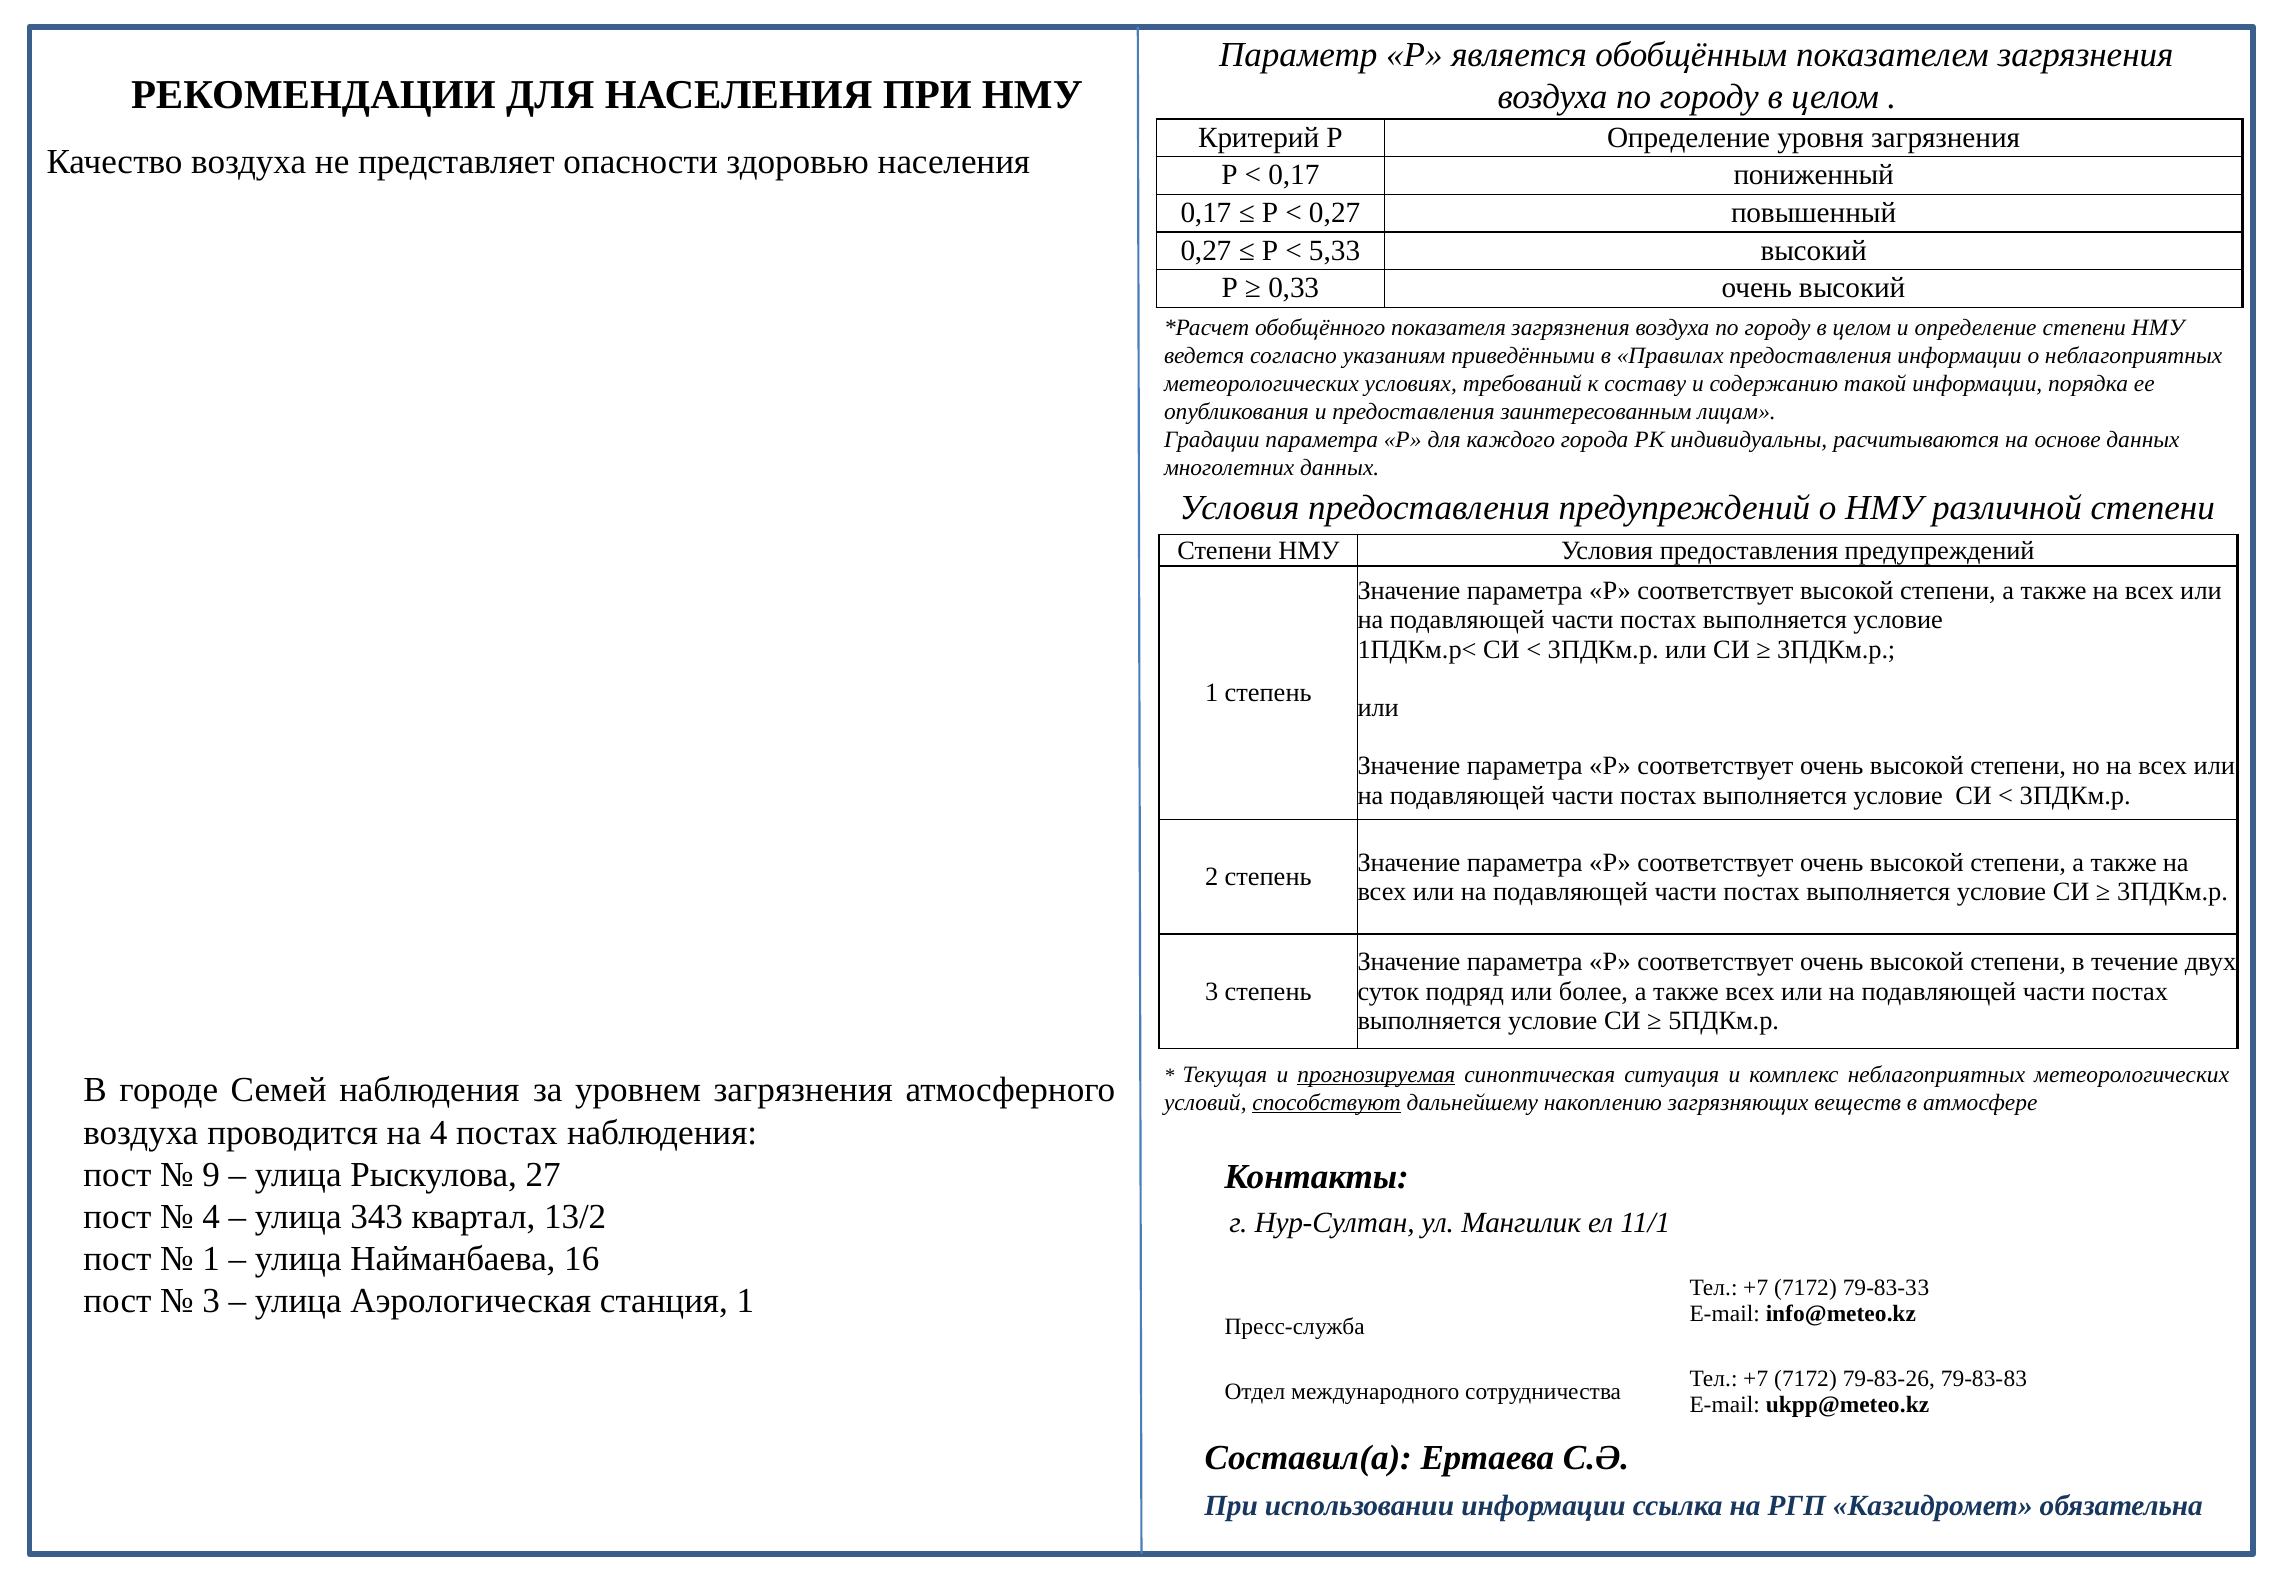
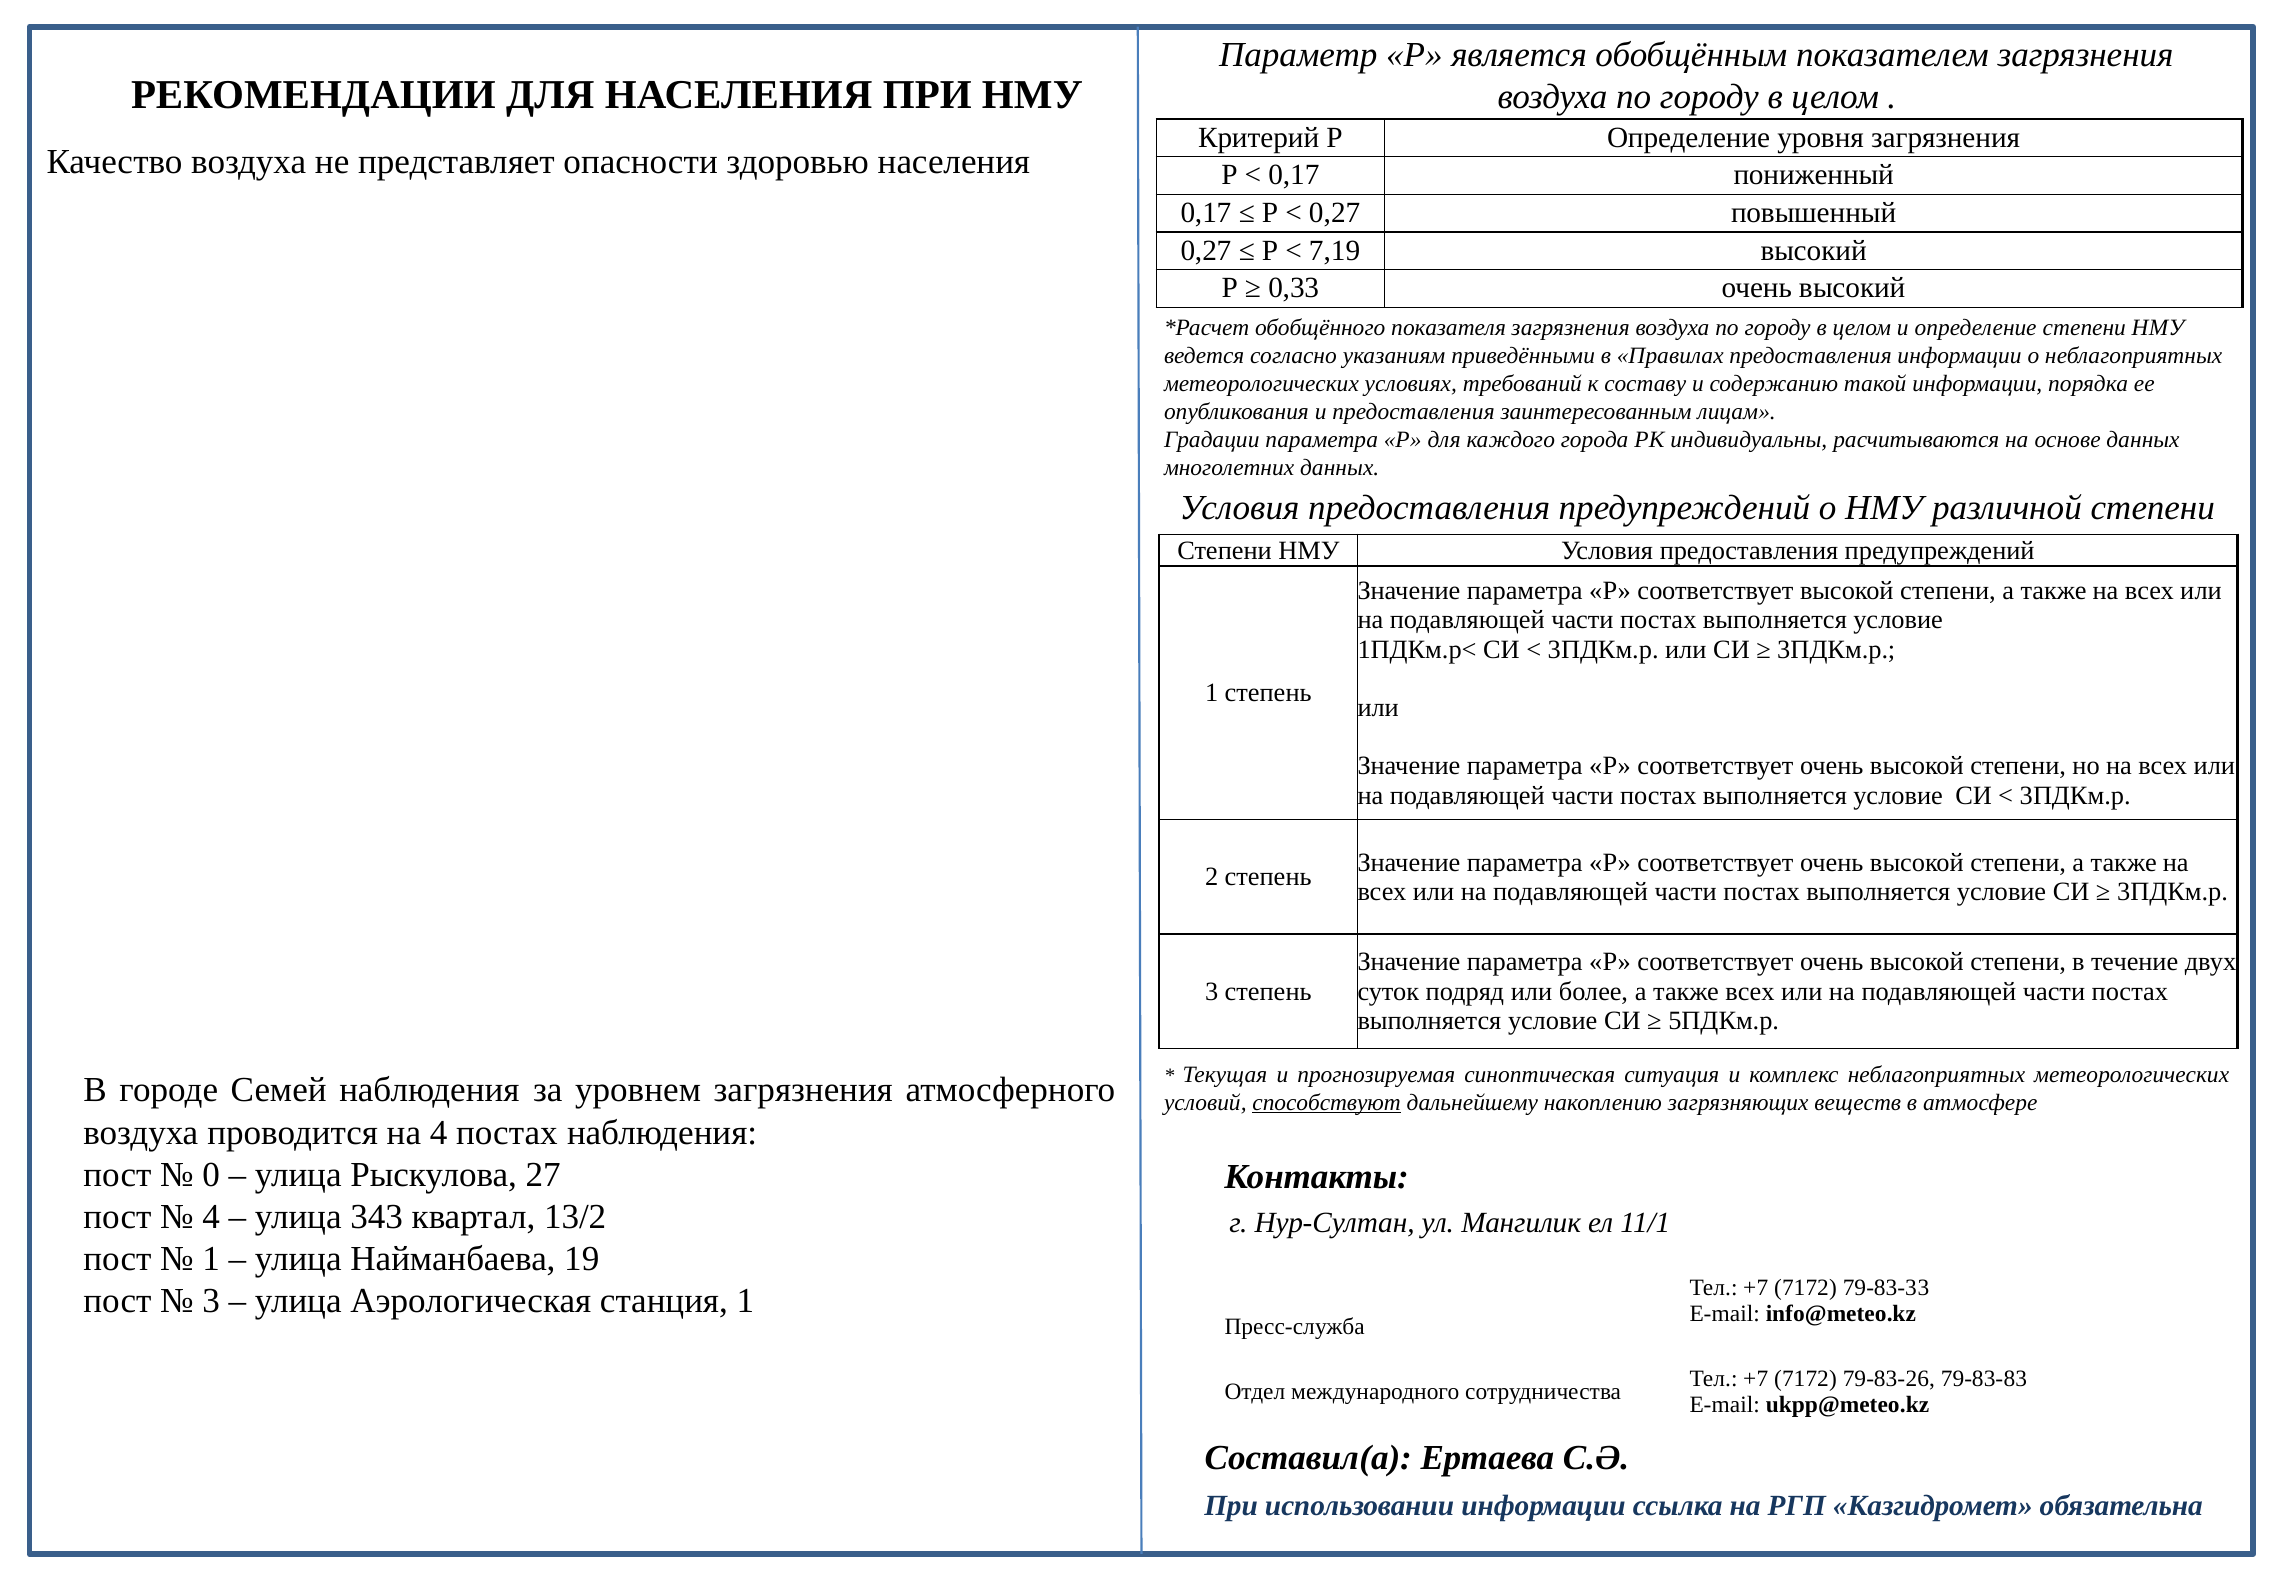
5,33: 5,33 -> 7,19
прогнозируемая underline: present -> none
9: 9 -> 0
16: 16 -> 19
